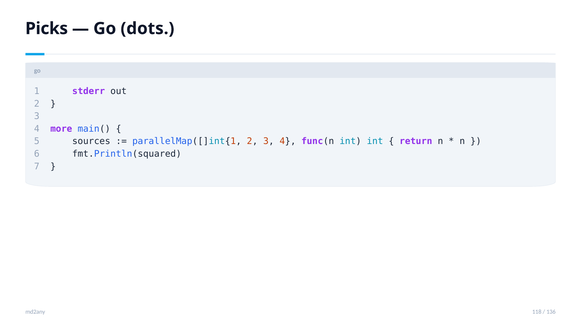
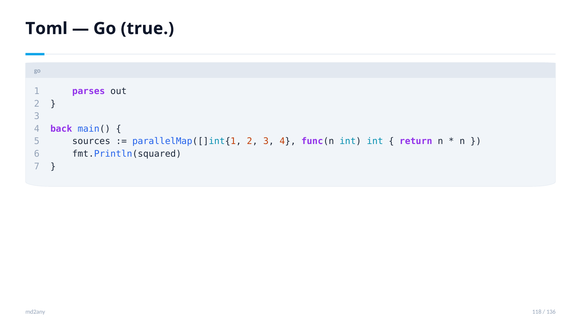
Picks: Picks -> Toml
dots: dots -> true
stderr: stderr -> parses
more: more -> back
